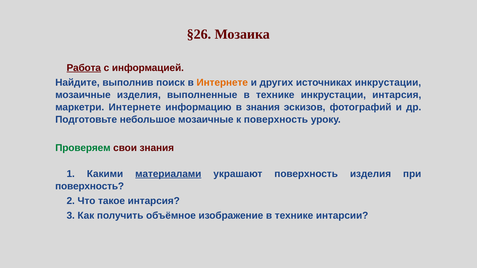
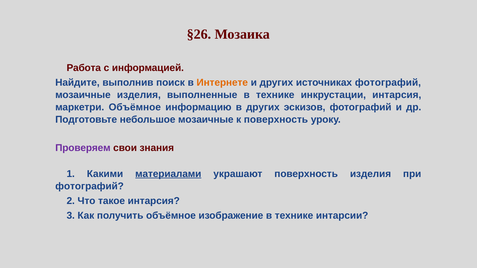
Работа underline: present -> none
источниках инкрустации: инкрустации -> фотографий
маркетри Интернете: Интернете -> Объёмное
в знания: знания -> других
Проверяем colour: green -> purple
поверхность at (90, 186): поверхность -> фотографий
